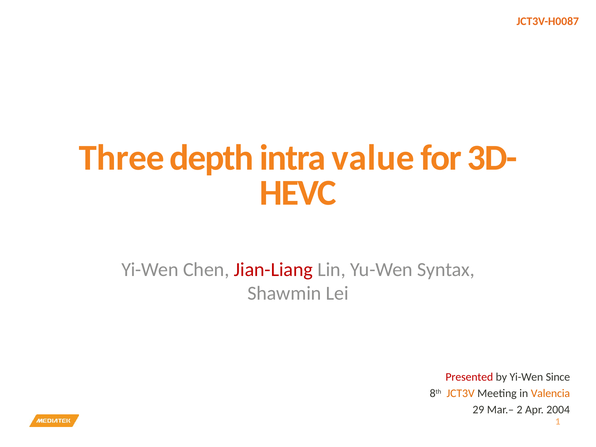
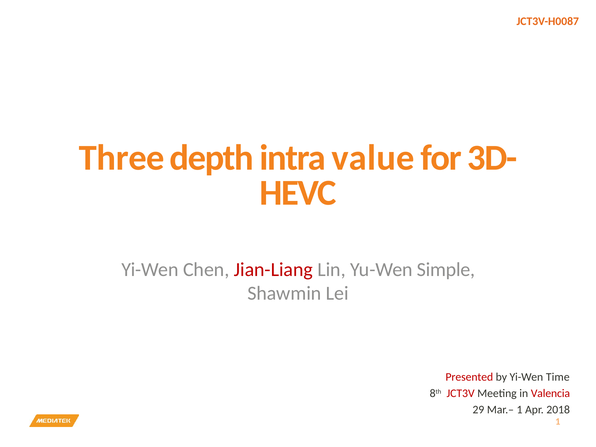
Syntax: Syntax -> Simple
Since: Since -> Time
JCT3V colour: orange -> red
Valencia colour: orange -> red
Mar.– 2: 2 -> 1
2004: 2004 -> 2018
